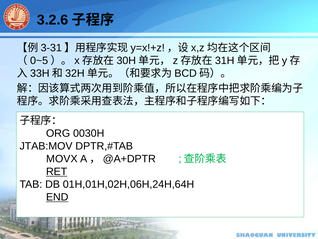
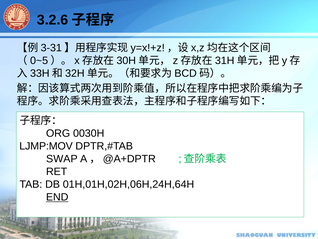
JTAB:MOV: JTAB:MOV -> LJMP:MOV
MOVX: MOVX -> SWAP
RET underline: present -> none
